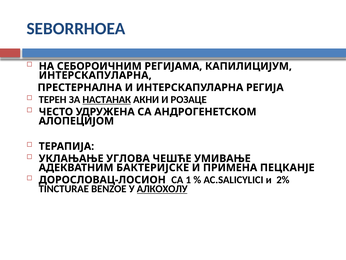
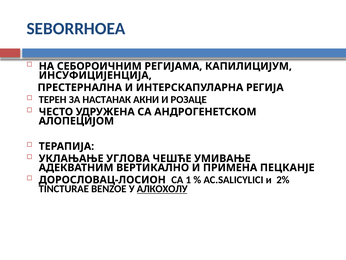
ИНТЕРСКАПУЛАРНА at (95, 75): ИНТЕРСКАПУЛАРНА -> ИНСУФИЦИЈЕНЦИЈА
НАСТАНАК underline: present -> none
БАКТЕРИЈСКЕ: БАКТЕРИЈСКЕ -> ВЕРТИКАЛНО
